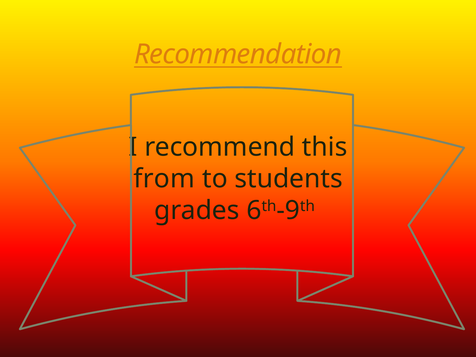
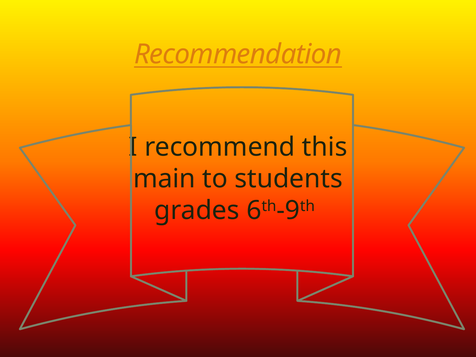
from: from -> main
